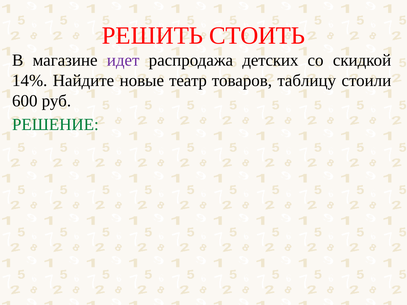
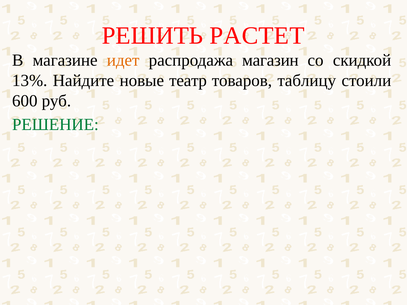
СТОИТЬ: СТОИТЬ -> РАСТЕТ
идет colour: purple -> orange
детских: детских -> магазин
14%: 14% -> 13%
